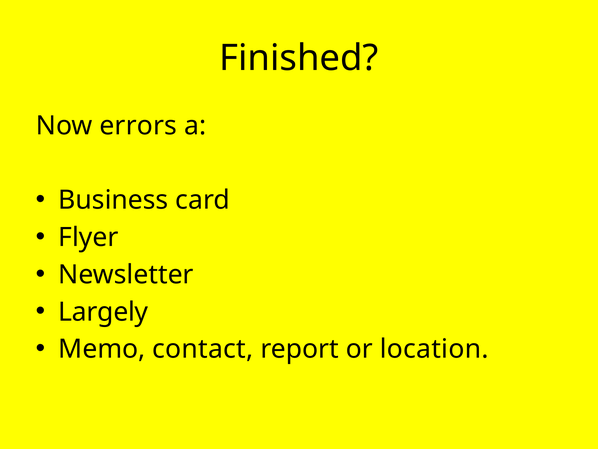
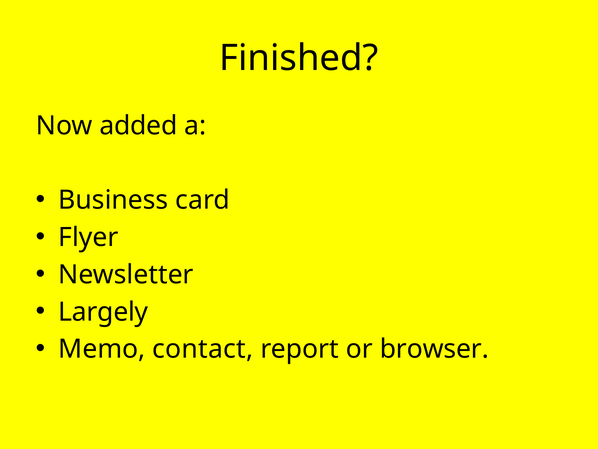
errors: errors -> added
location: location -> browser
